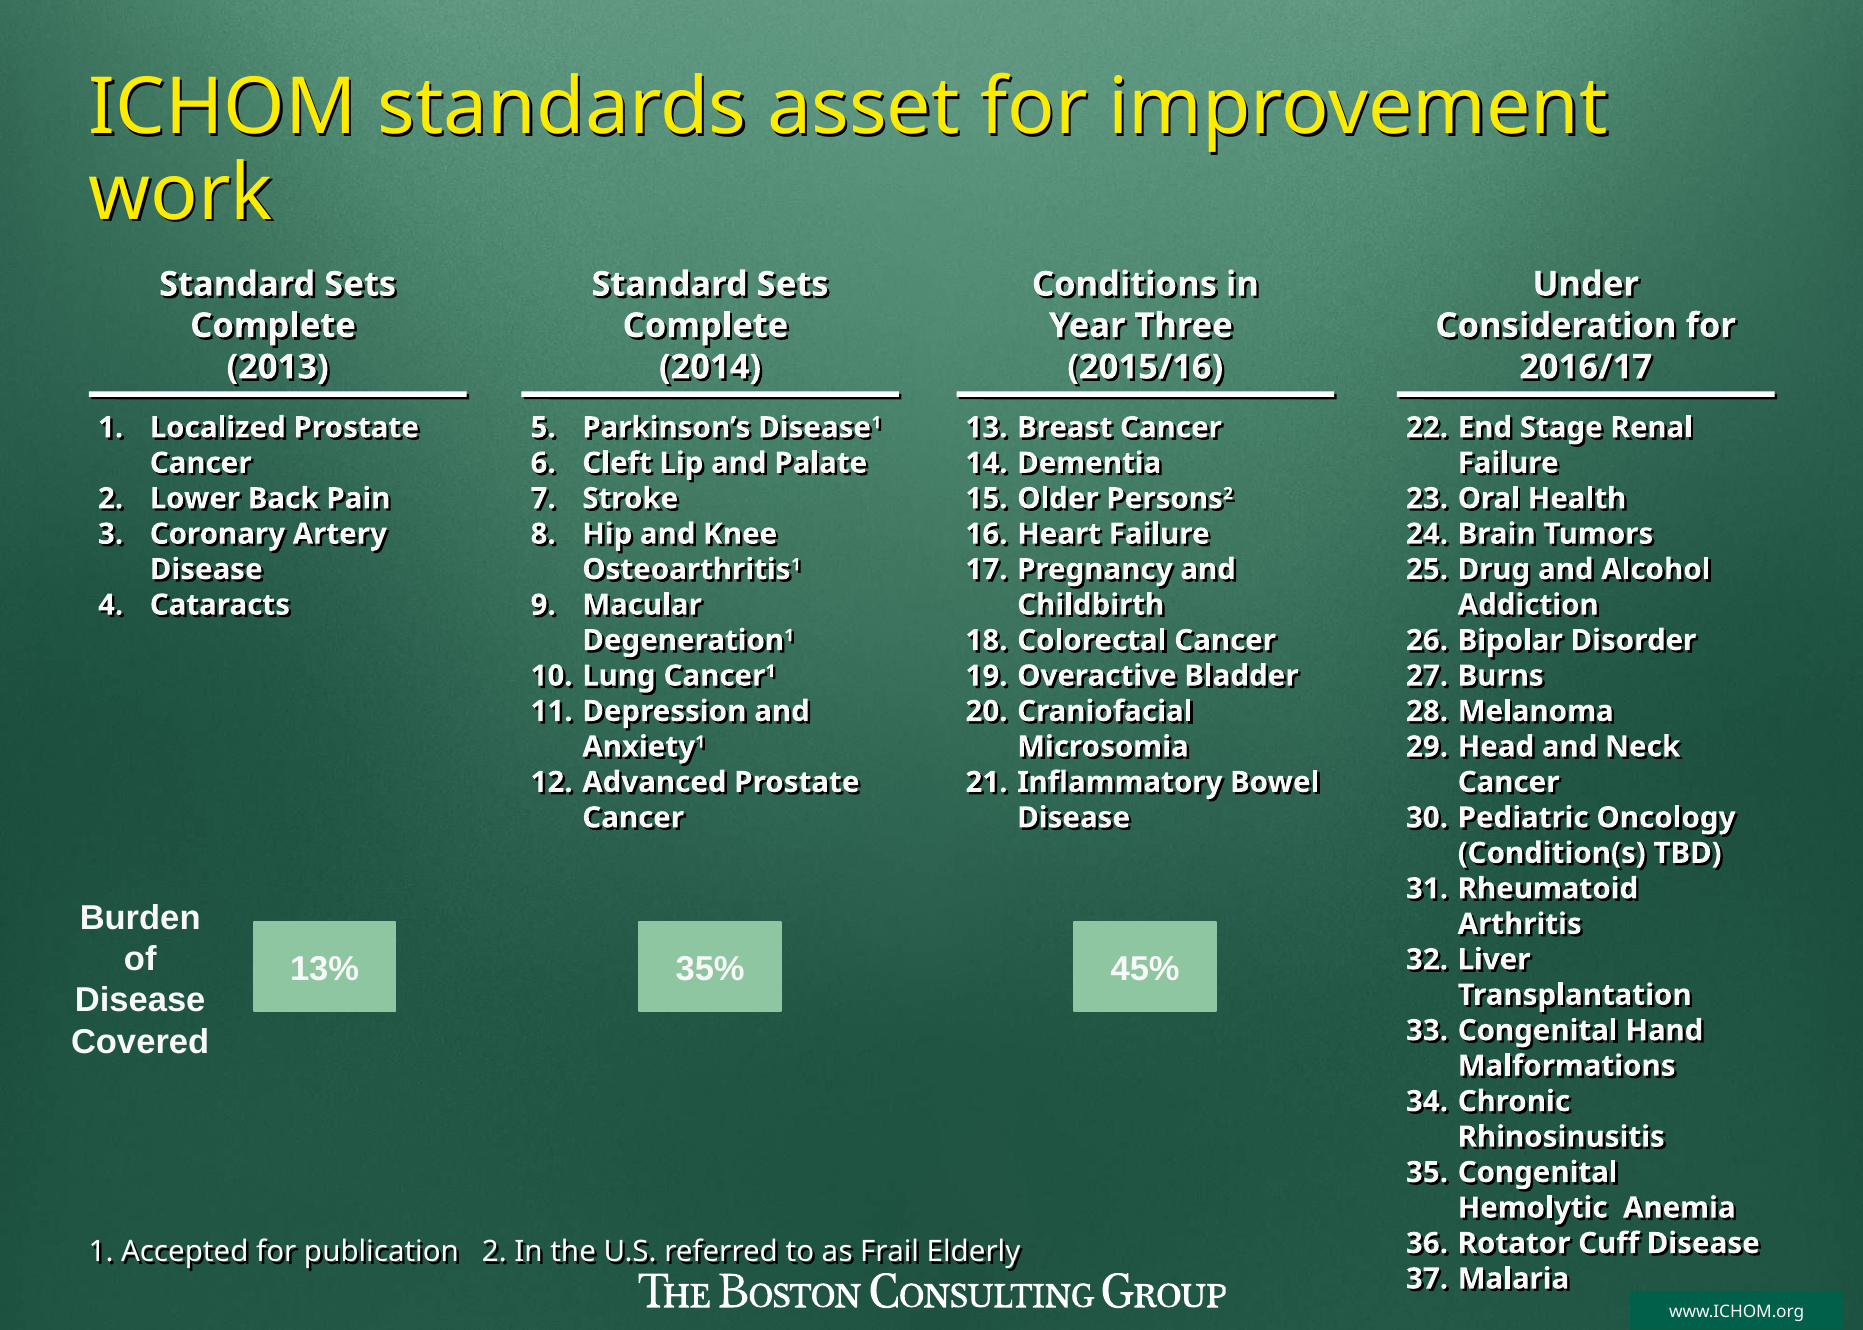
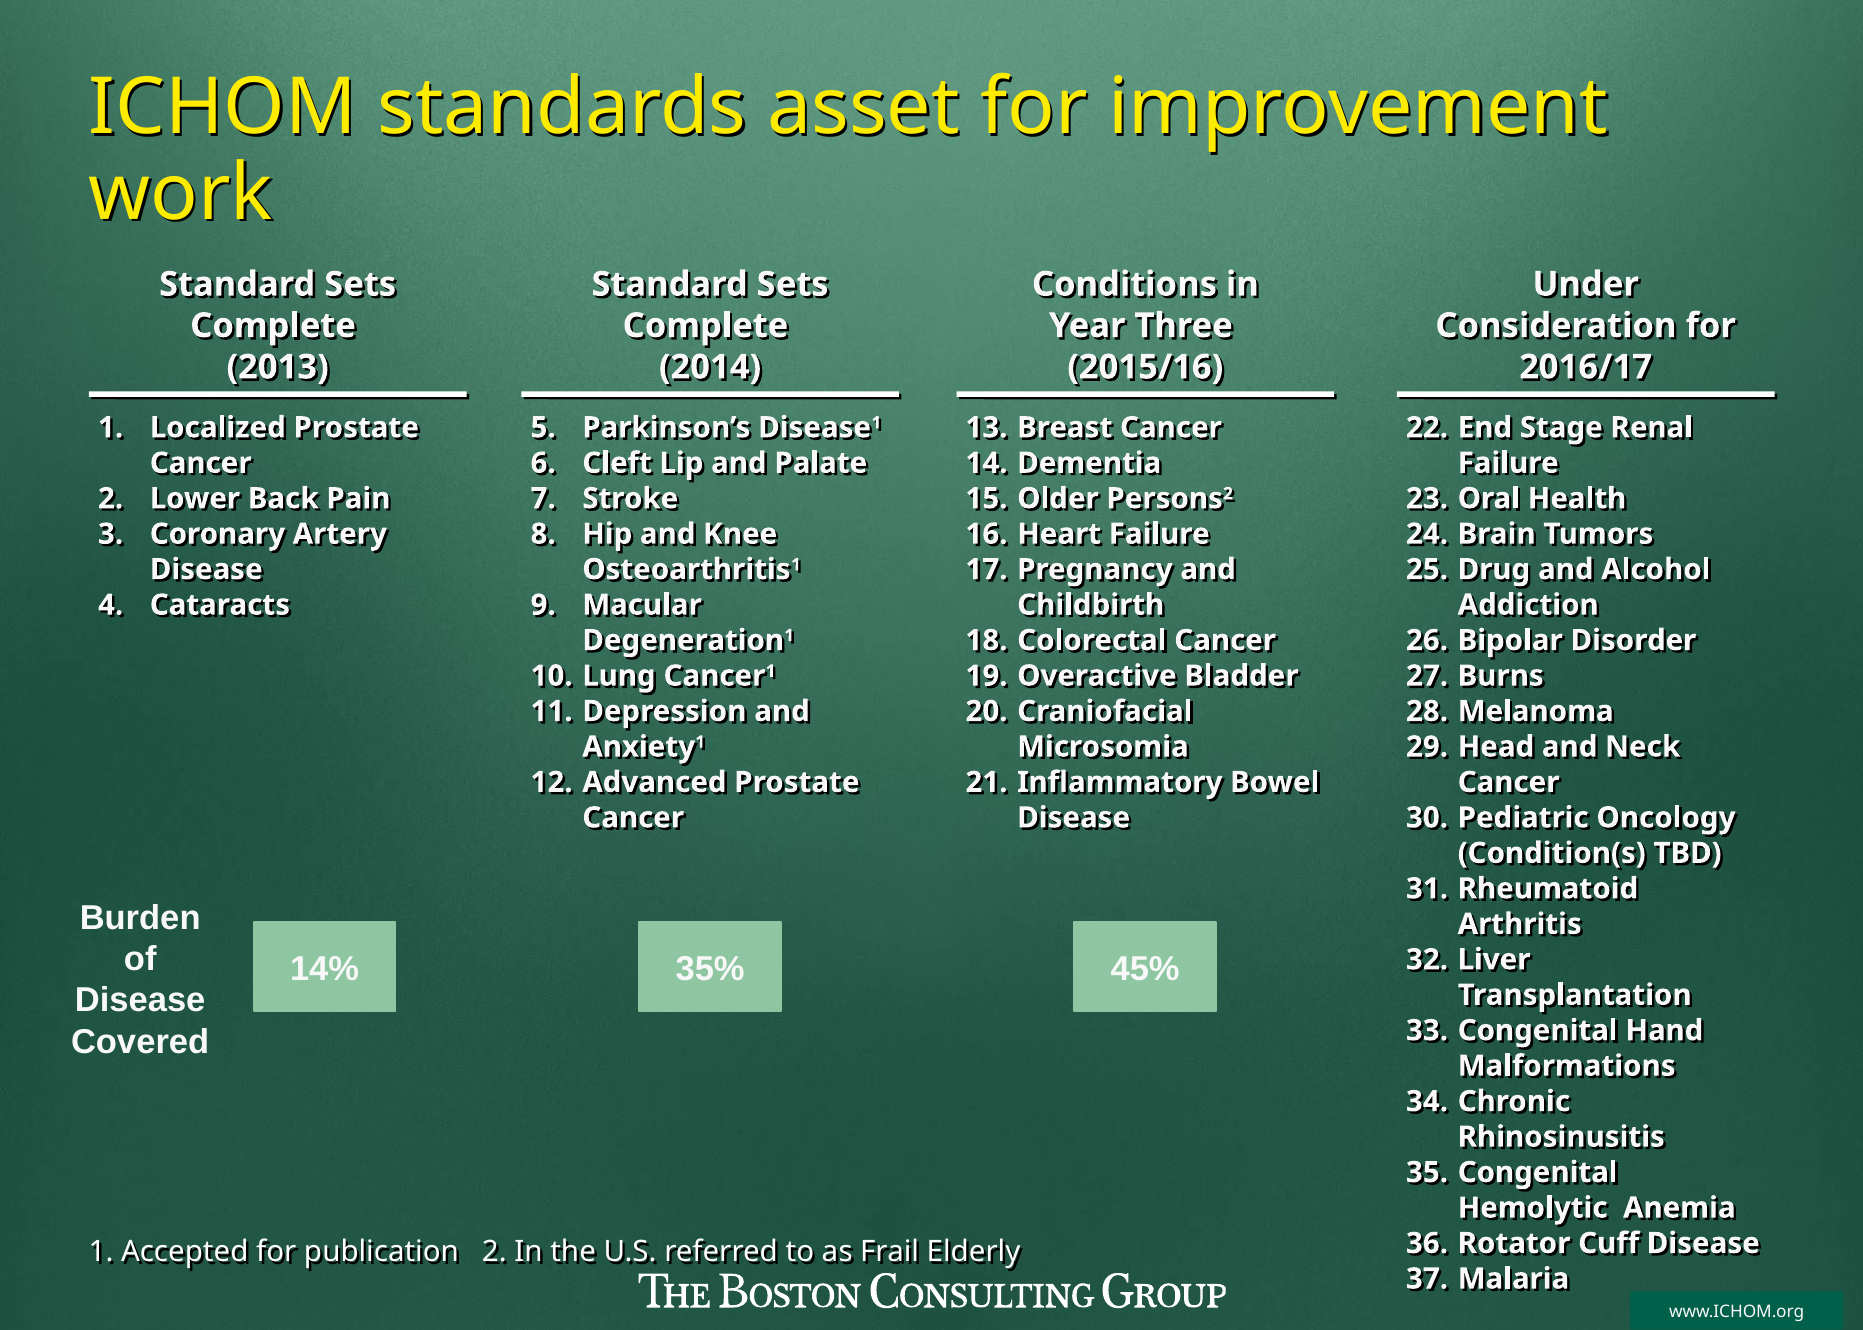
13%: 13% -> 14%
